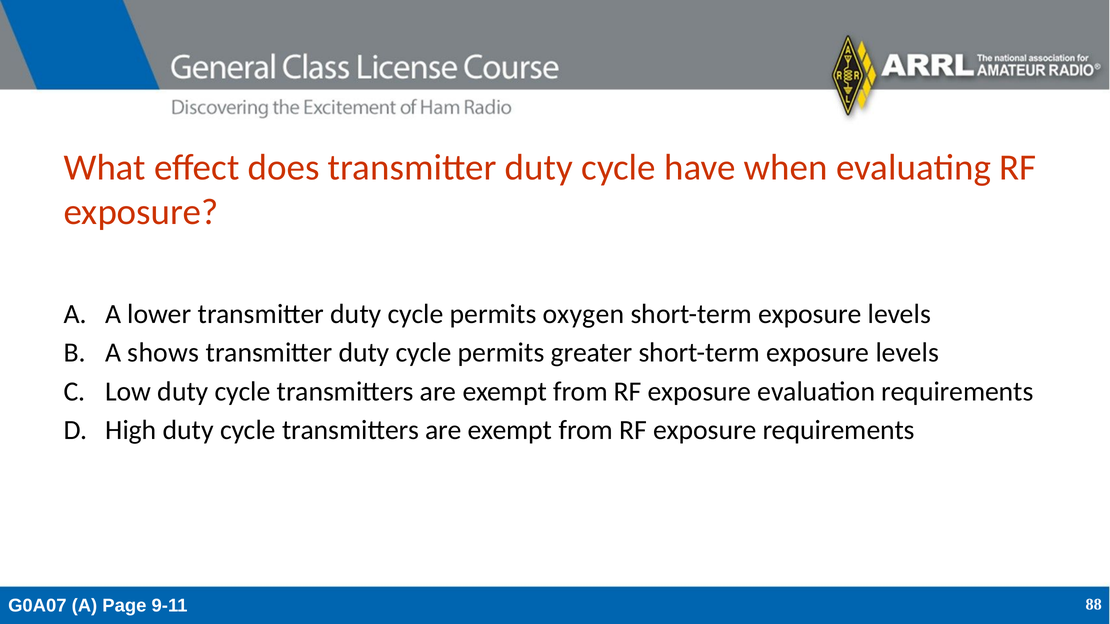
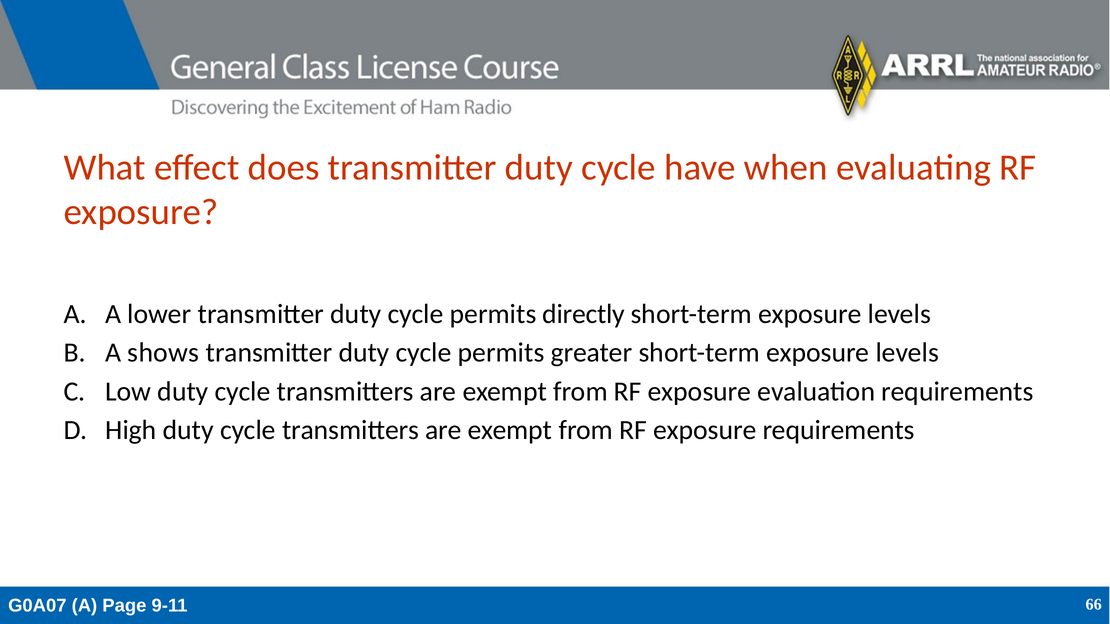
oxygen: oxygen -> directly
88: 88 -> 66
